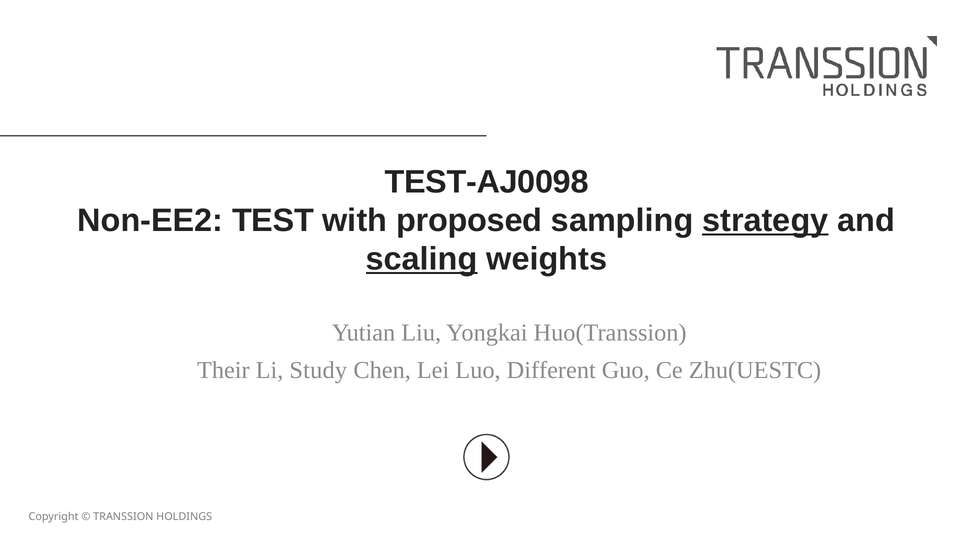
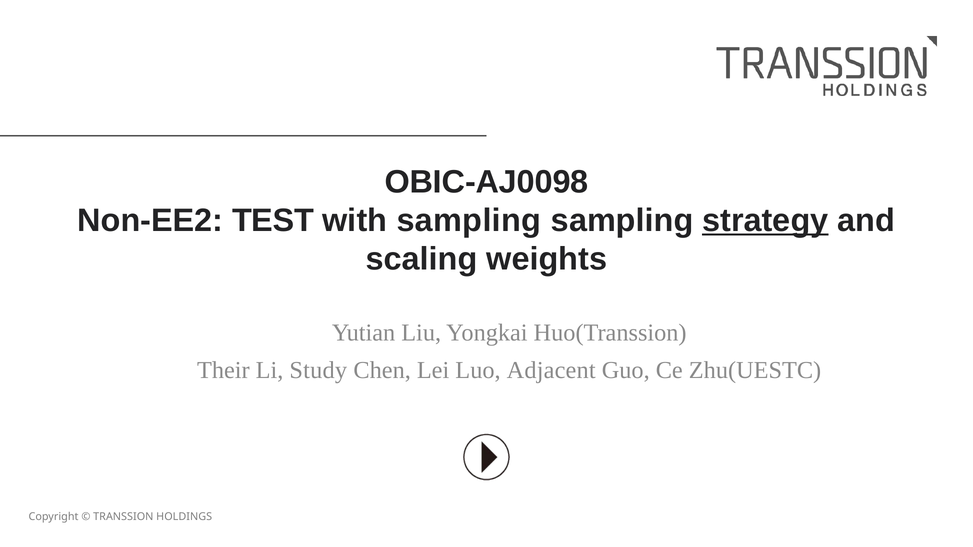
TEST-AJ0098: TEST-AJ0098 -> OBIC-AJ0098
with proposed: proposed -> sampling
scaling underline: present -> none
Different: Different -> Adjacent
